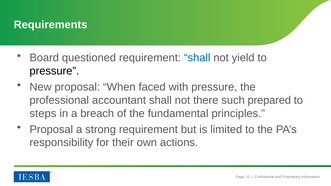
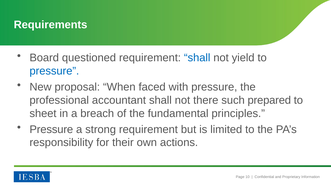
pressure at (54, 71) colour: black -> blue
steps: steps -> sheet
Proposal at (51, 130): Proposal -> Pressure
